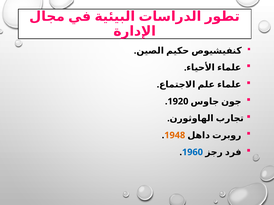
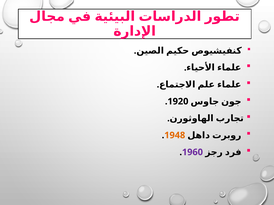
1960 colour: blue -> purple
